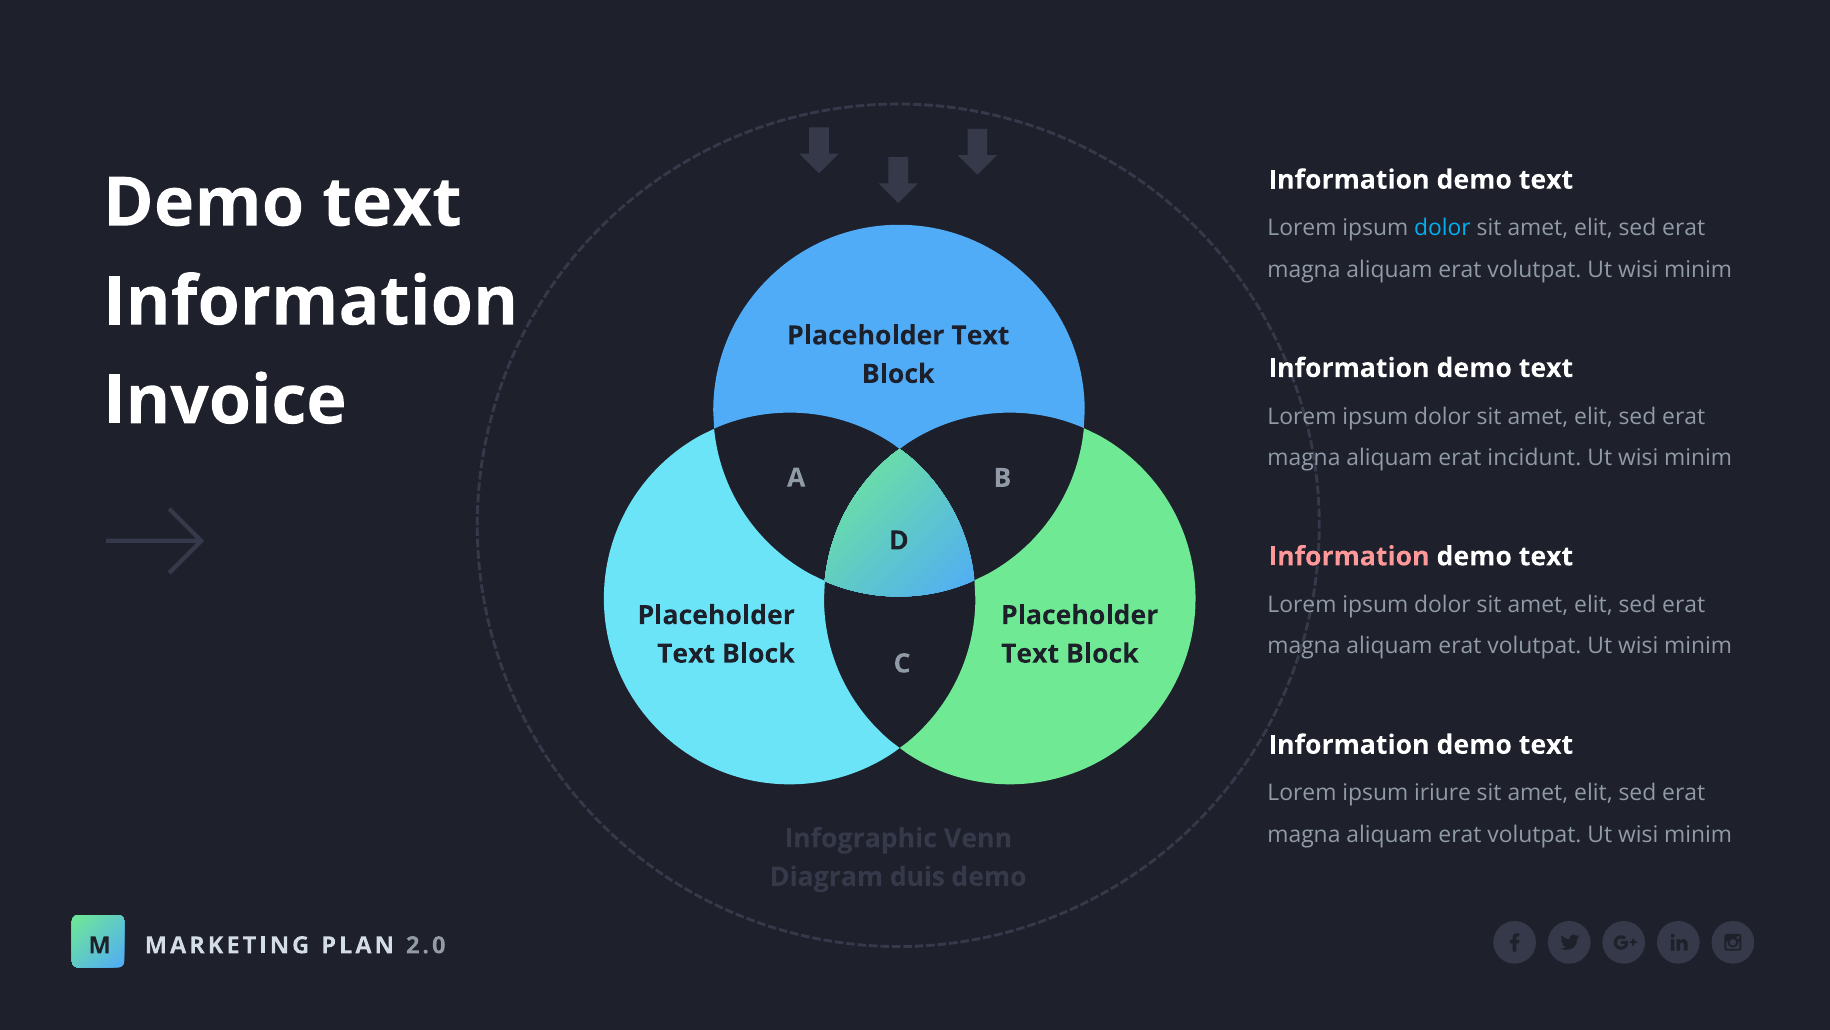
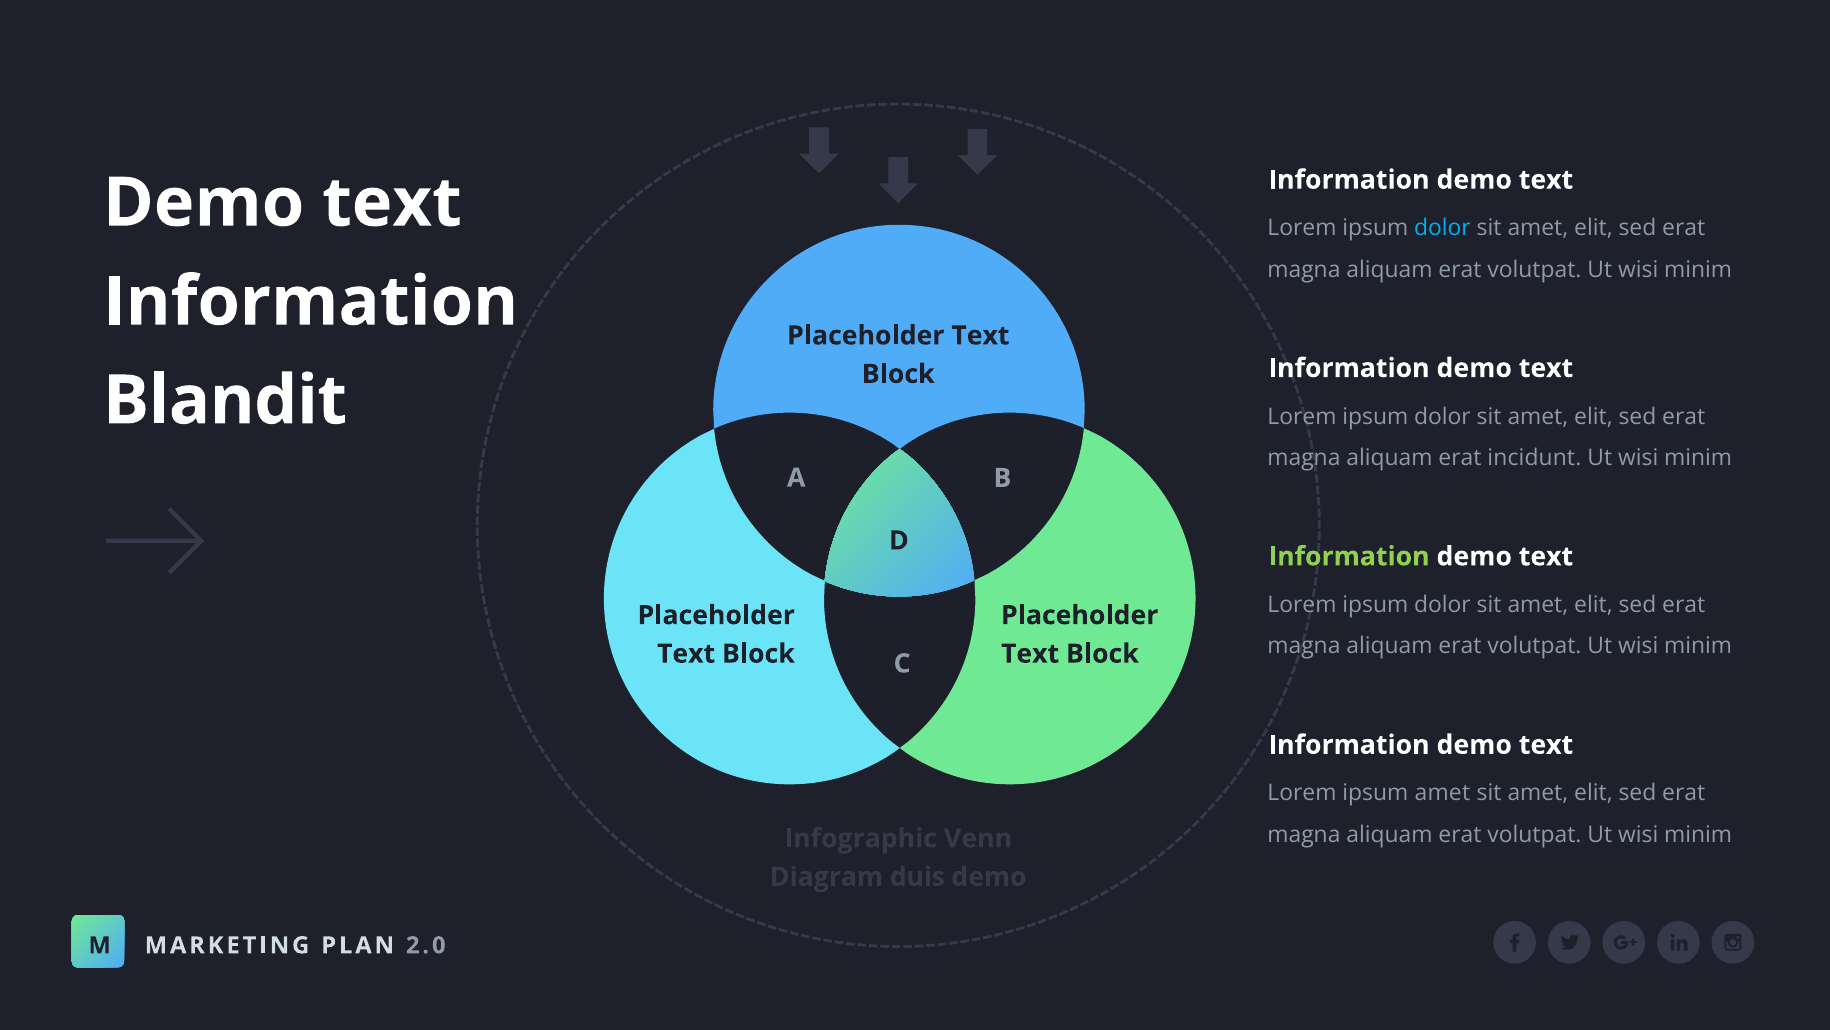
Invoice: Invoice -> Blandit
Information at (1349, 556) colour: pink -> light green
ipsum iriure: iriure -> amet
